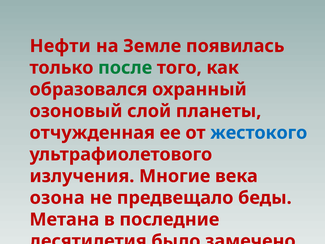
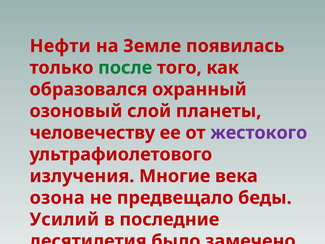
отчужденная: отчужденная -> человечеству
жестокого colour: blue -> purple
Метана: Метана -> Усилий
